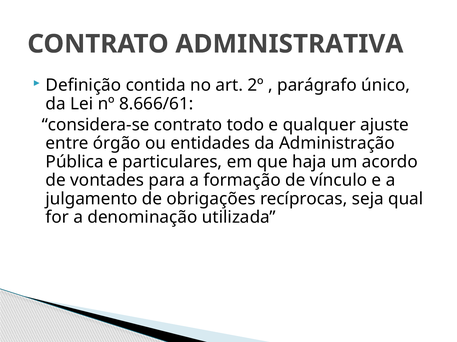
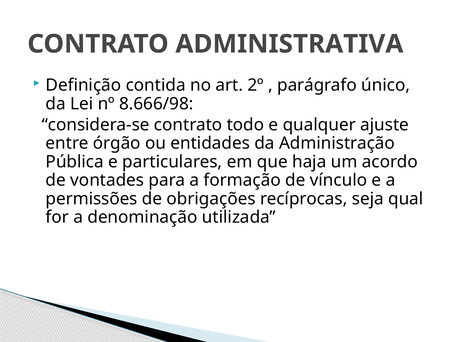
8.666/61: 8.666/61 -> 8.666/98
julgamento: julgamento -> permissões
